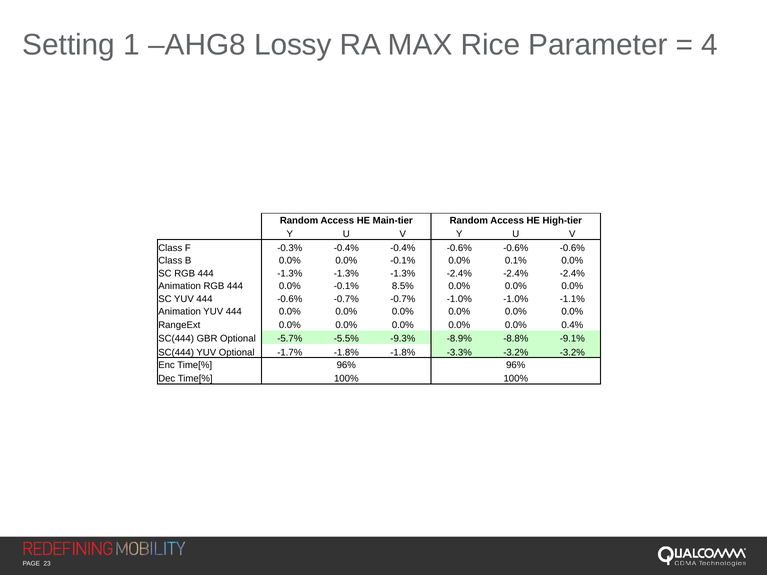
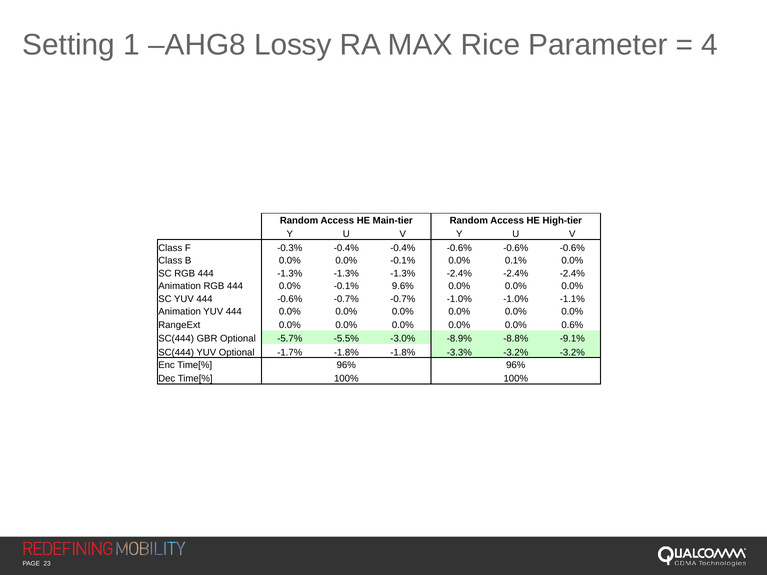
8.5%: 8.5% -> 9.6%
0.4%: 0.4% -> 0.6%
-9.3%: -9.3% -> -3.0%
